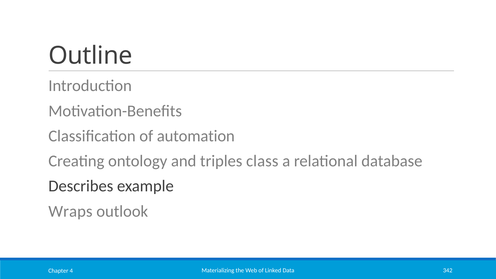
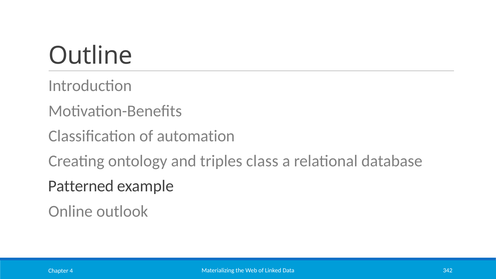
Describes: Describes -> Patterned
Wraps: Wraps -> Online
